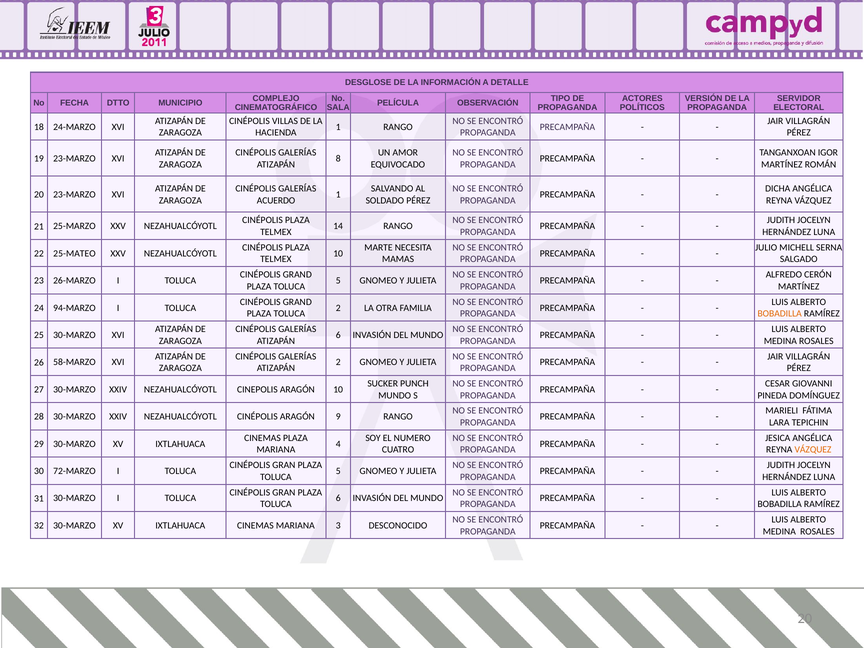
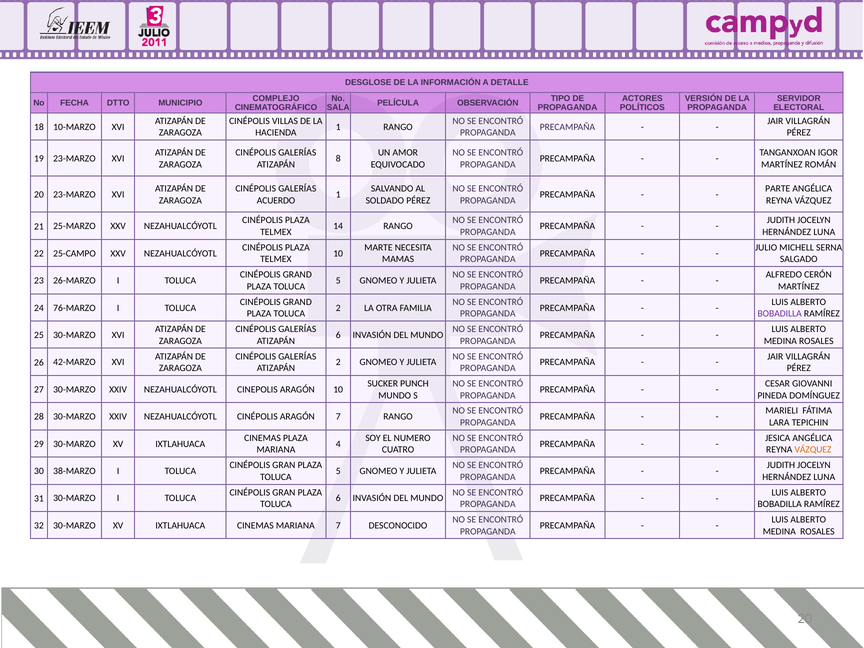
24-MARZO: 24-MARZO -> 10-MARZO
DICHA: DICHA -> PARTE
25-MATEO: 25-MATEO -> 25-CAMPO
94-MARZO: 94-MARZO -> 76-MARZO
BOBADILLA at (780, 314) colour: orange -> purple
58-MARZO: 58-MARZO -> 42-MARZO
ARAGÓN 9: 9 -> 7
72-MARZO: 72-MARZO -> 38-MARZO
MARIANA 3: 3 -> 7
